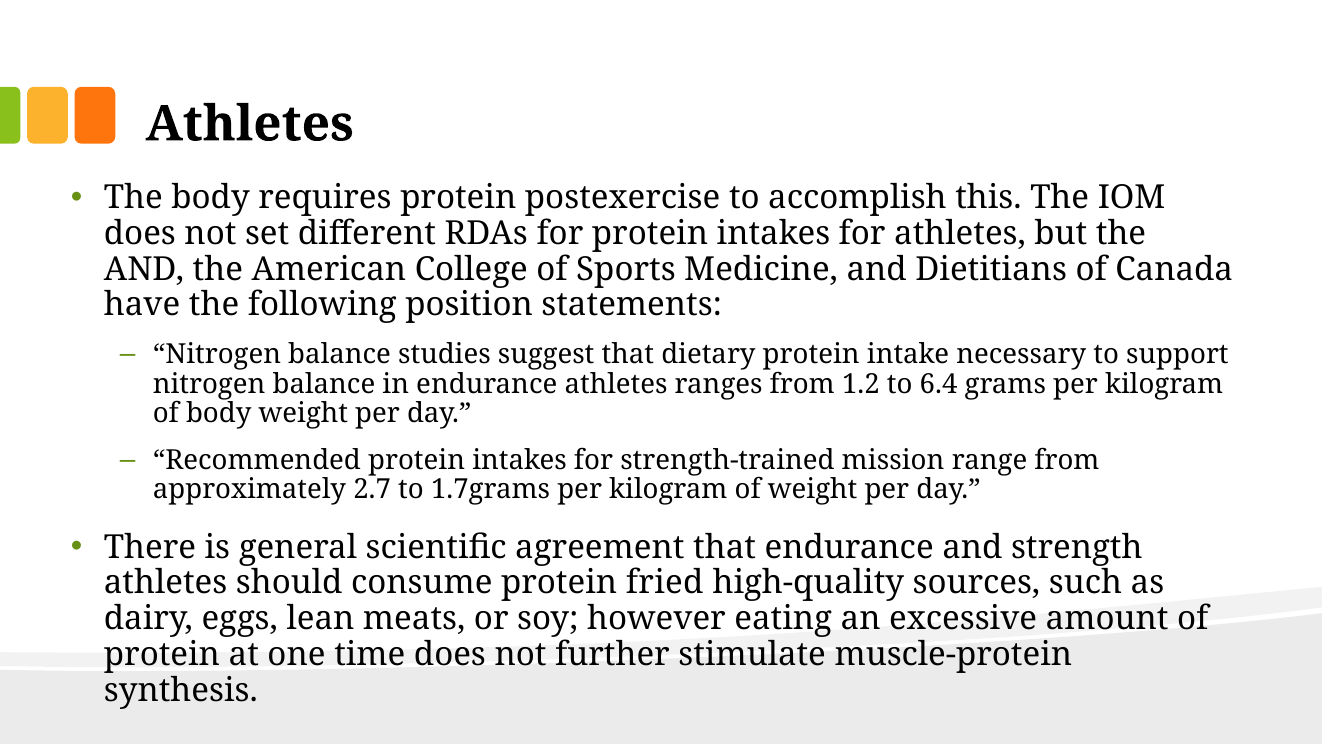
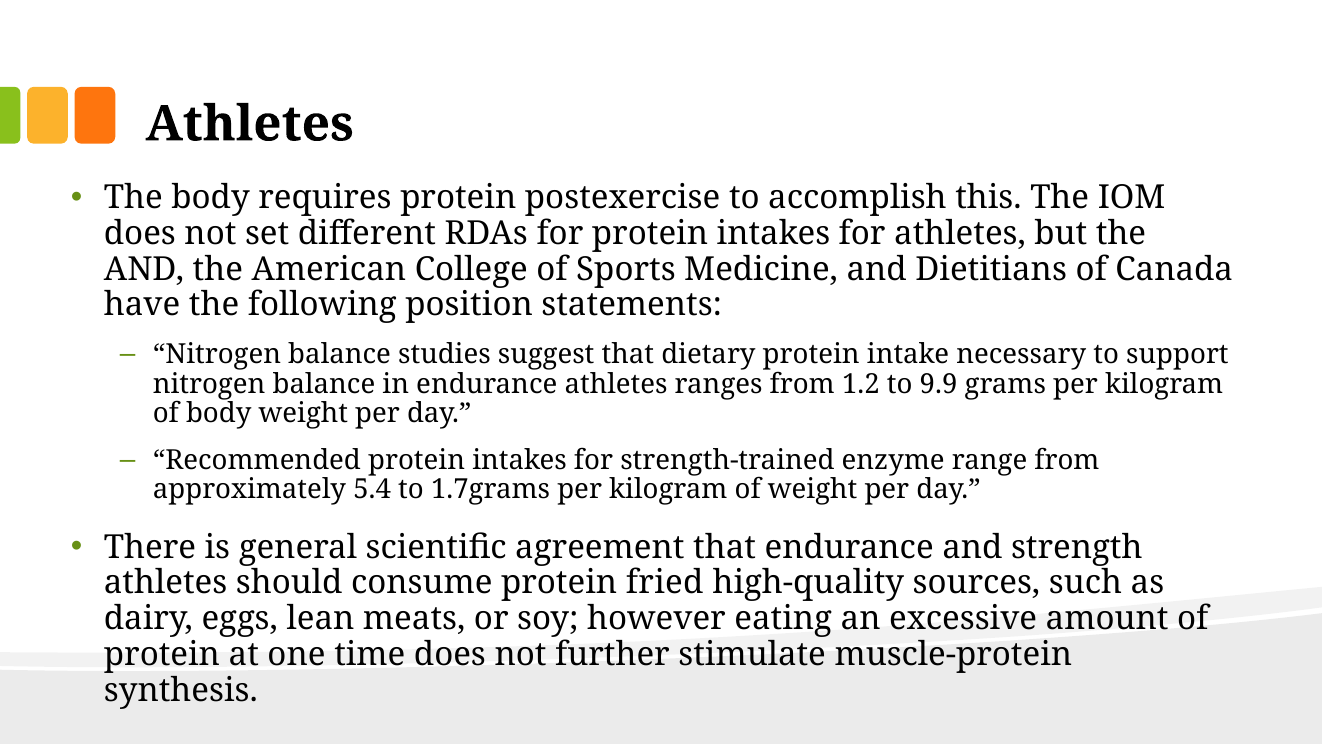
6.4: 6.4 -> 9.9
mission: mission -> enzyme
2.7: 2.7 -> 5.4
